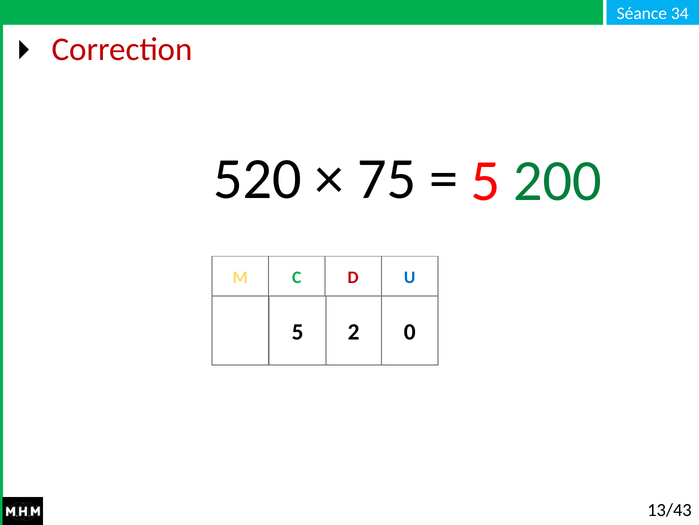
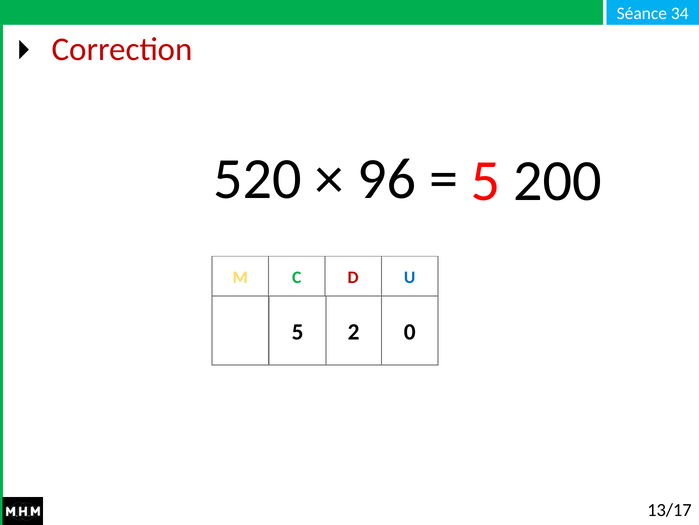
75: 75 -> 96
200 colour: green -> black
13/43: 13/43 -> 13/17
